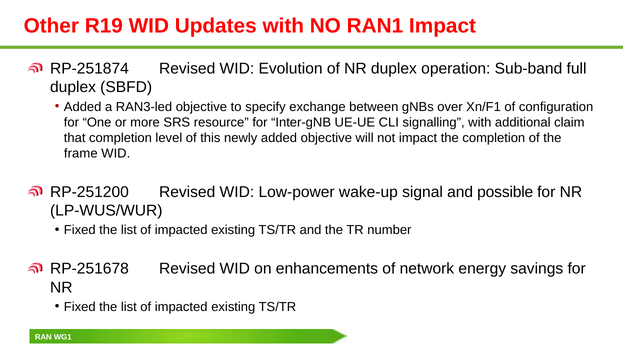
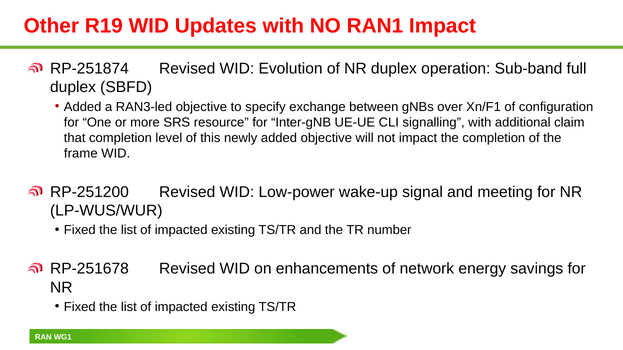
possible: possible -> meeting
